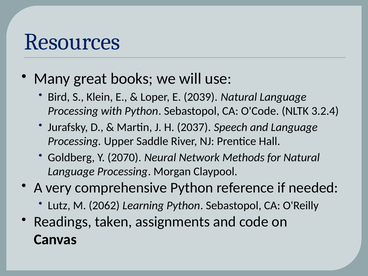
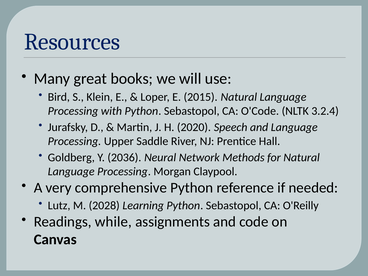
2039: 2039 -> 2015
2037: 2037 -> 2020
2070: 2070 -> 2036
2062: 2062 -> 2028
taken: taken -> while
